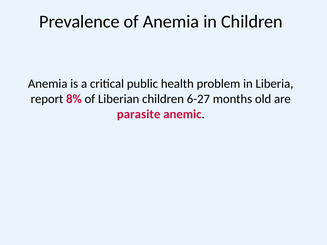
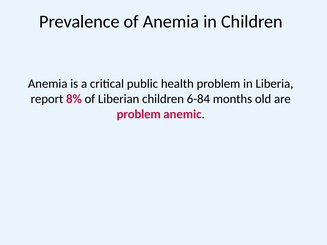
6-27: 6-27 -> 6-84
parasite at (139, 114): parasite -> problem
